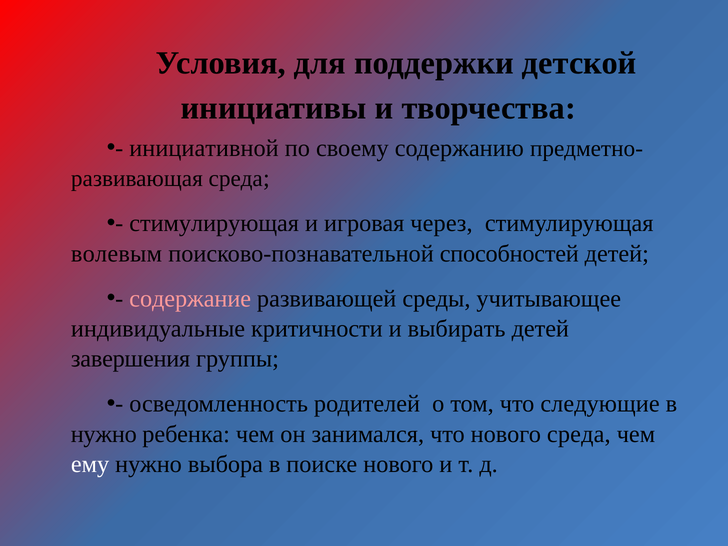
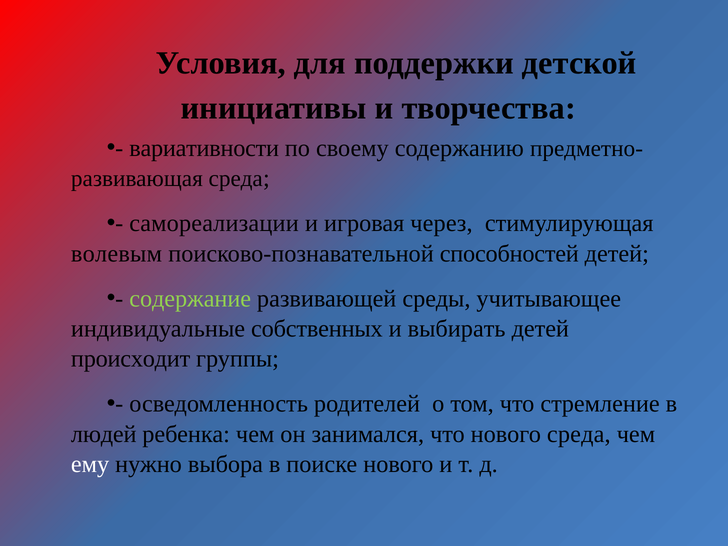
инициативной: инициативной -> вариативности
стимулирующая at (214, 223): стимулирующая -> самореализации
содержание colour: pink -> light green
критичности: критичности -> собственных
завершения: завершения -> происходит
следующие: следующие -> стремление
нужно at (104, 434): нужно -> людей
